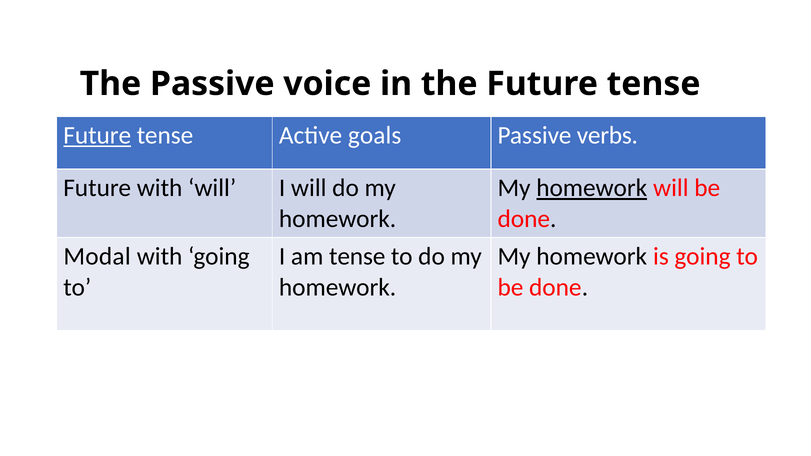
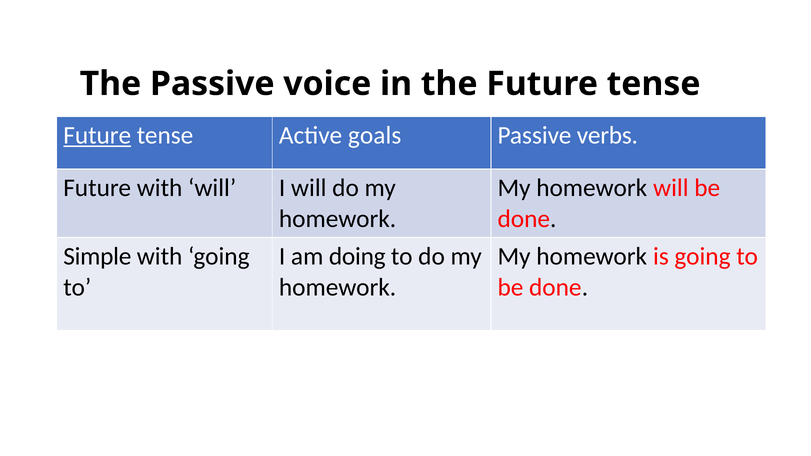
homework at (592, 188) underline: present -> none
Modal: Modal -> Simple
am tense: tense -> doing
